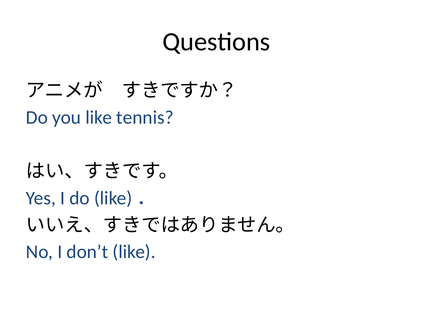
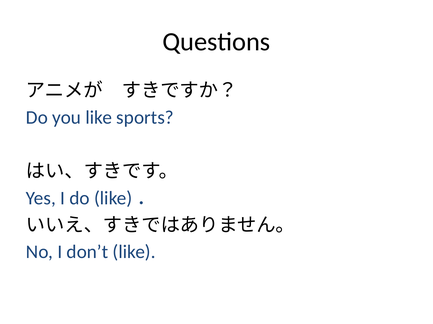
tennis: tennis -> sports
